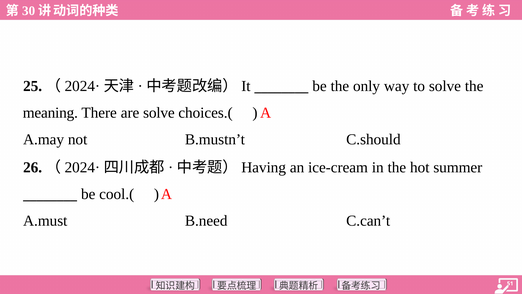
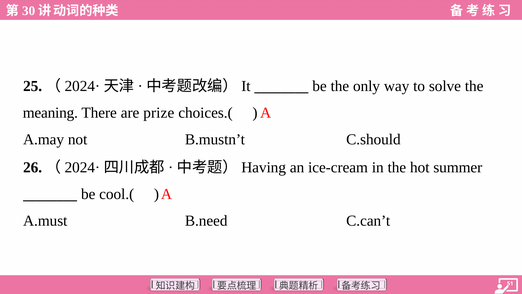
are solve: solve -> prize
